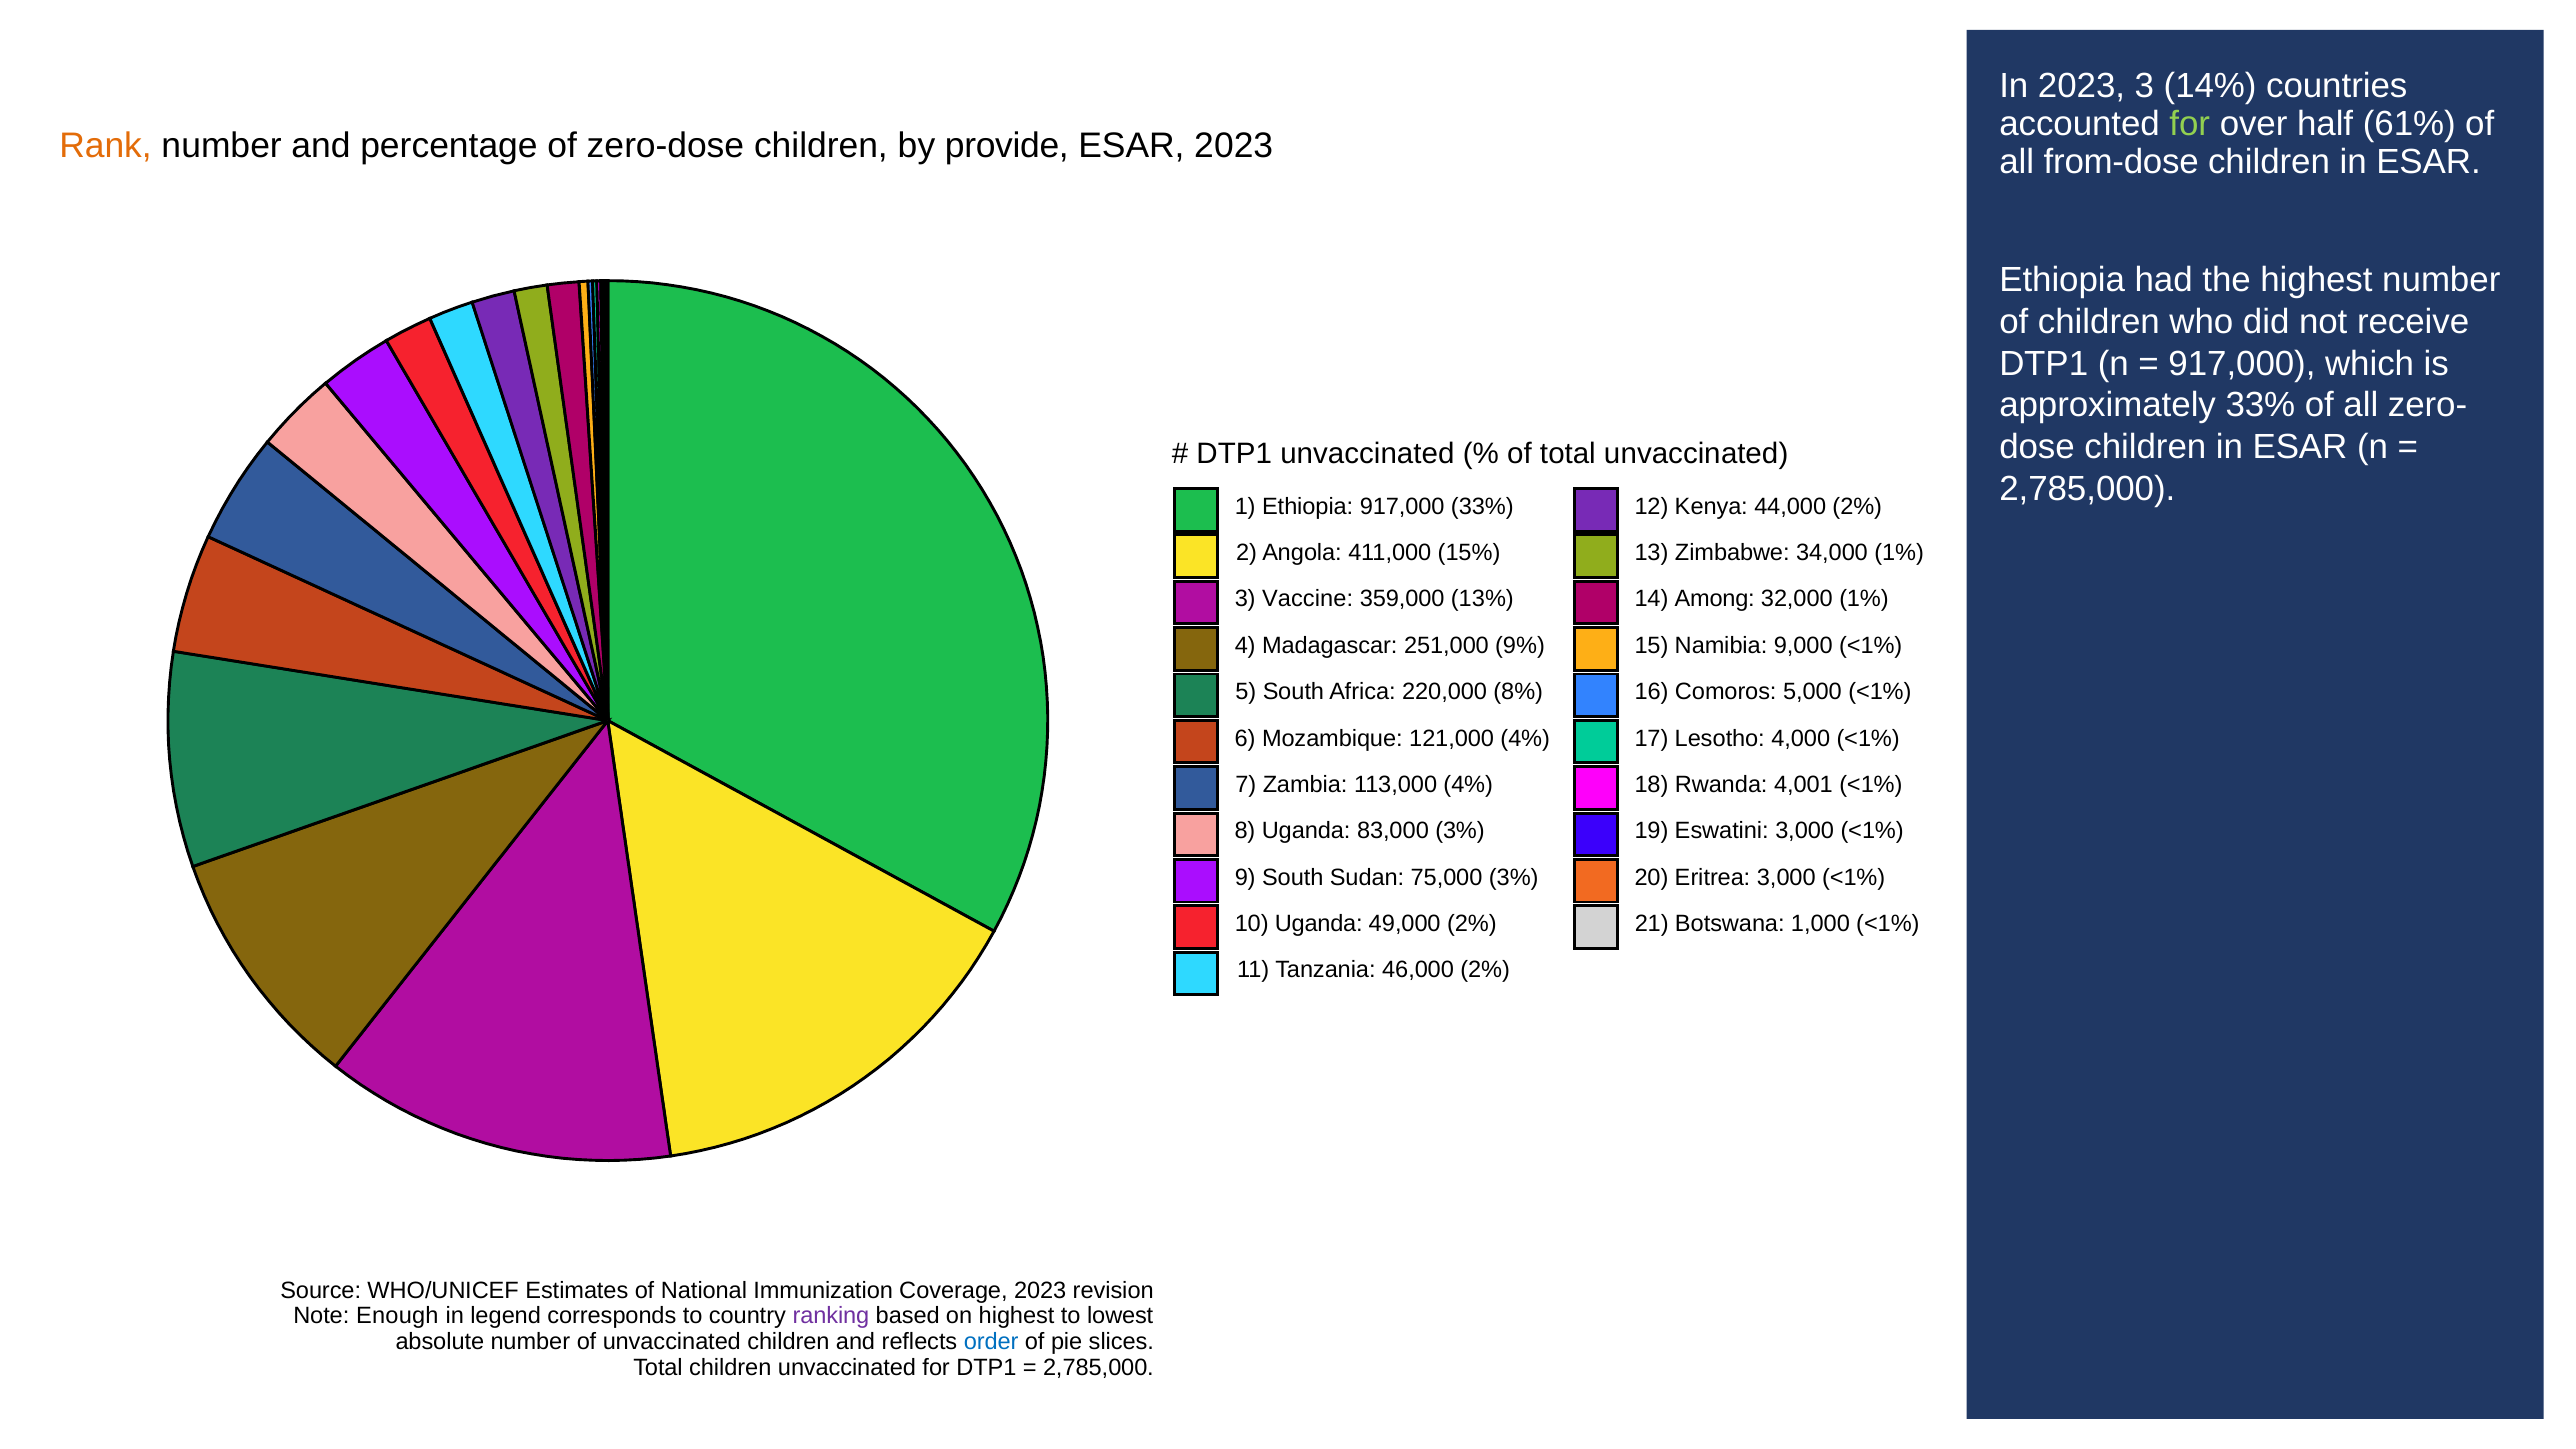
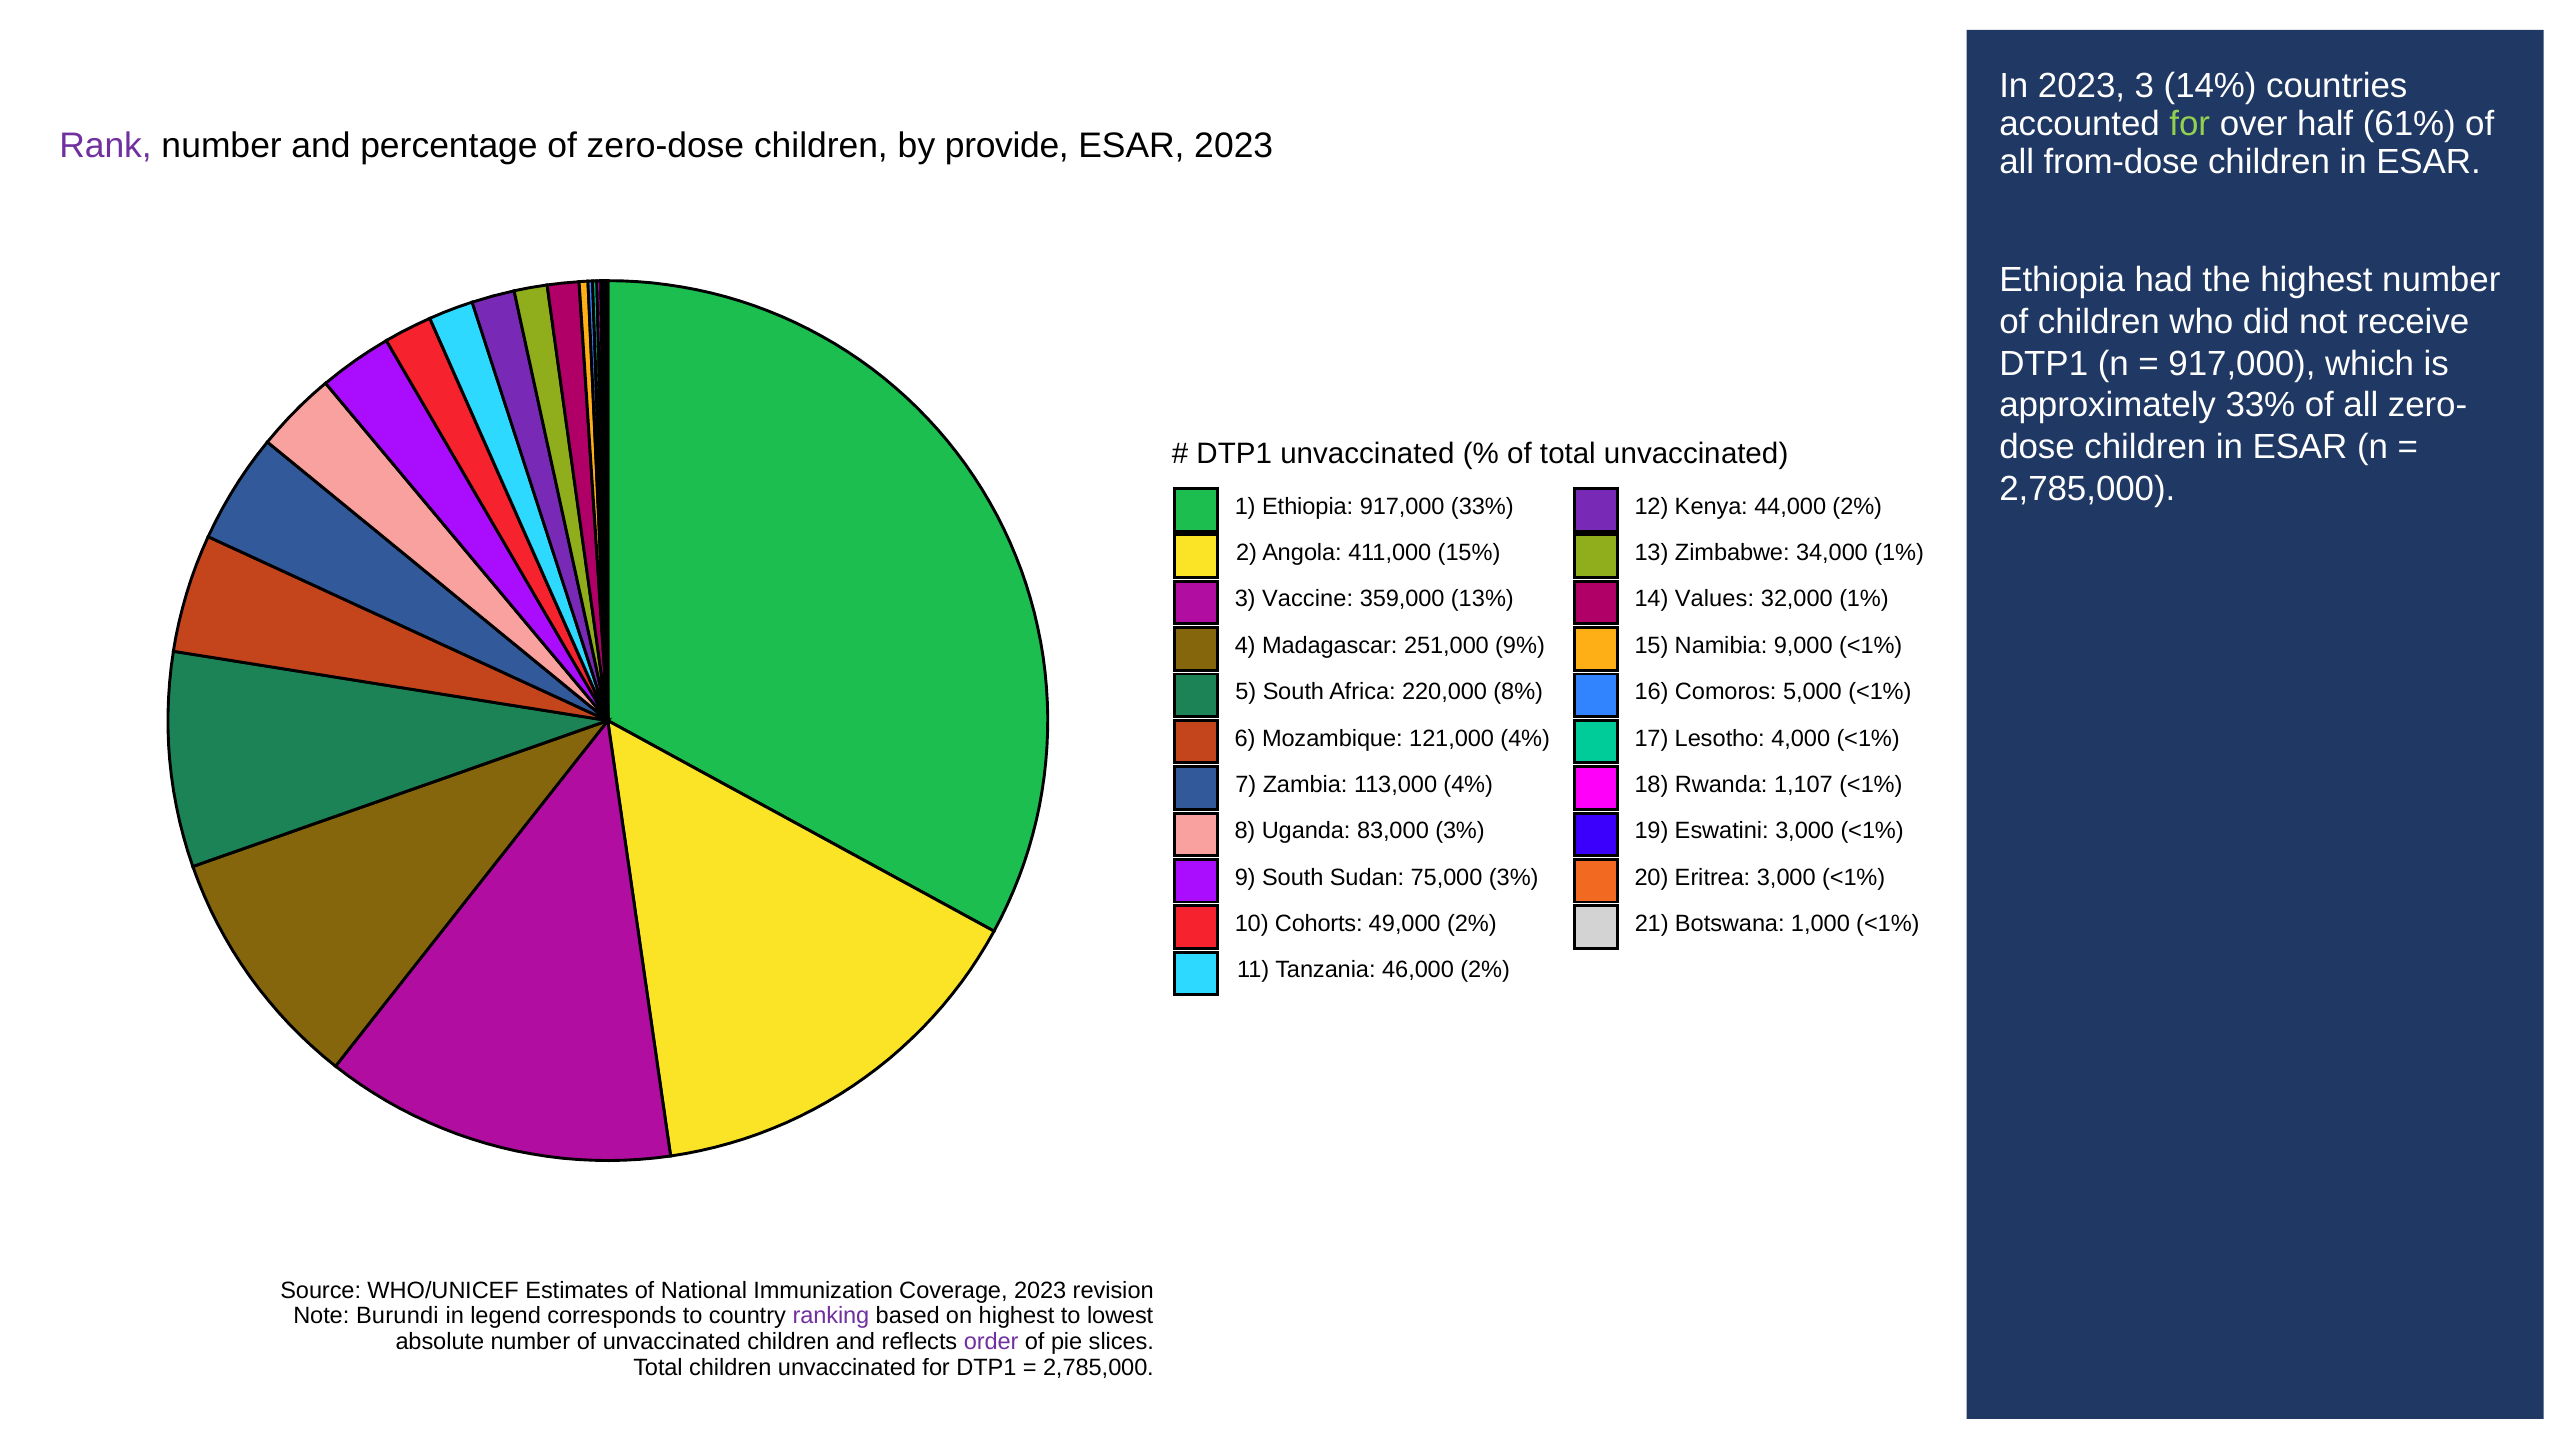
Rank colour: orange -> purple
Among: Among -> Values
4,001: 4,001 -> 1,107
10 Uganda: Uganda -> Cohorts
Enough: Enough -> Burundi
order colour: blue -> purple
